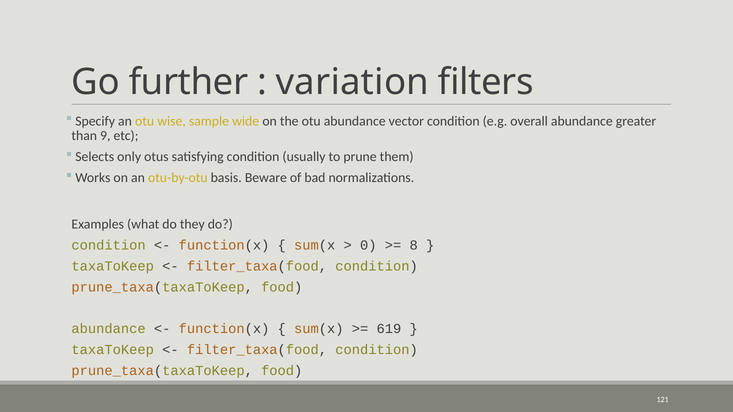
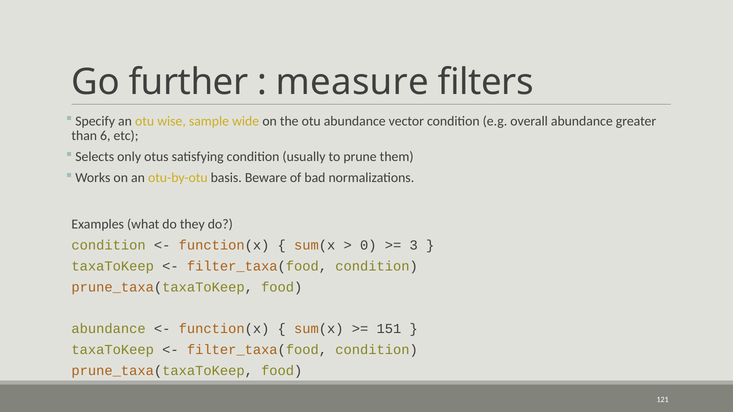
variation: variation -> measure
9: 9 -> 6
8: 8 -> 3
619: 619 -> 151
